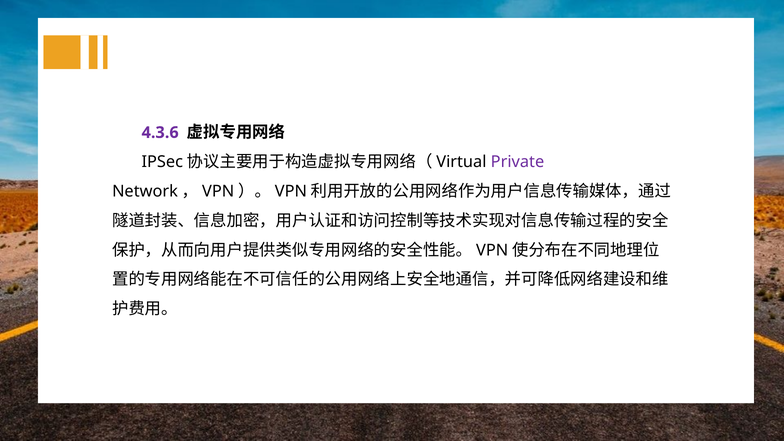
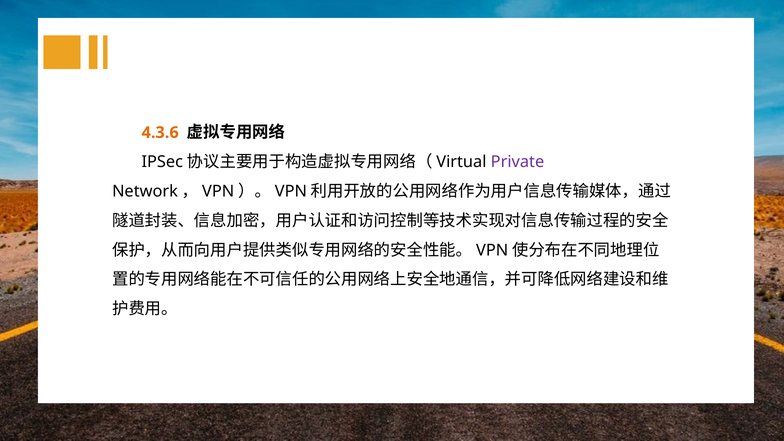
4.3.6 colour: purple -> orange
